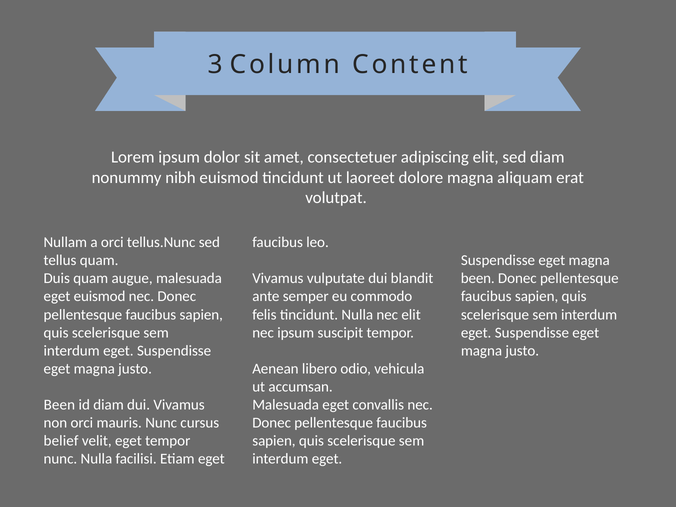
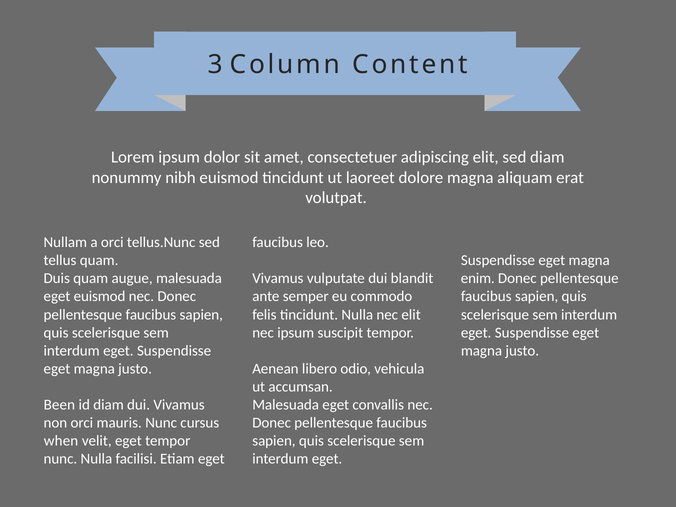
been at (478, 279): been -> enim
belief: belief -> when
